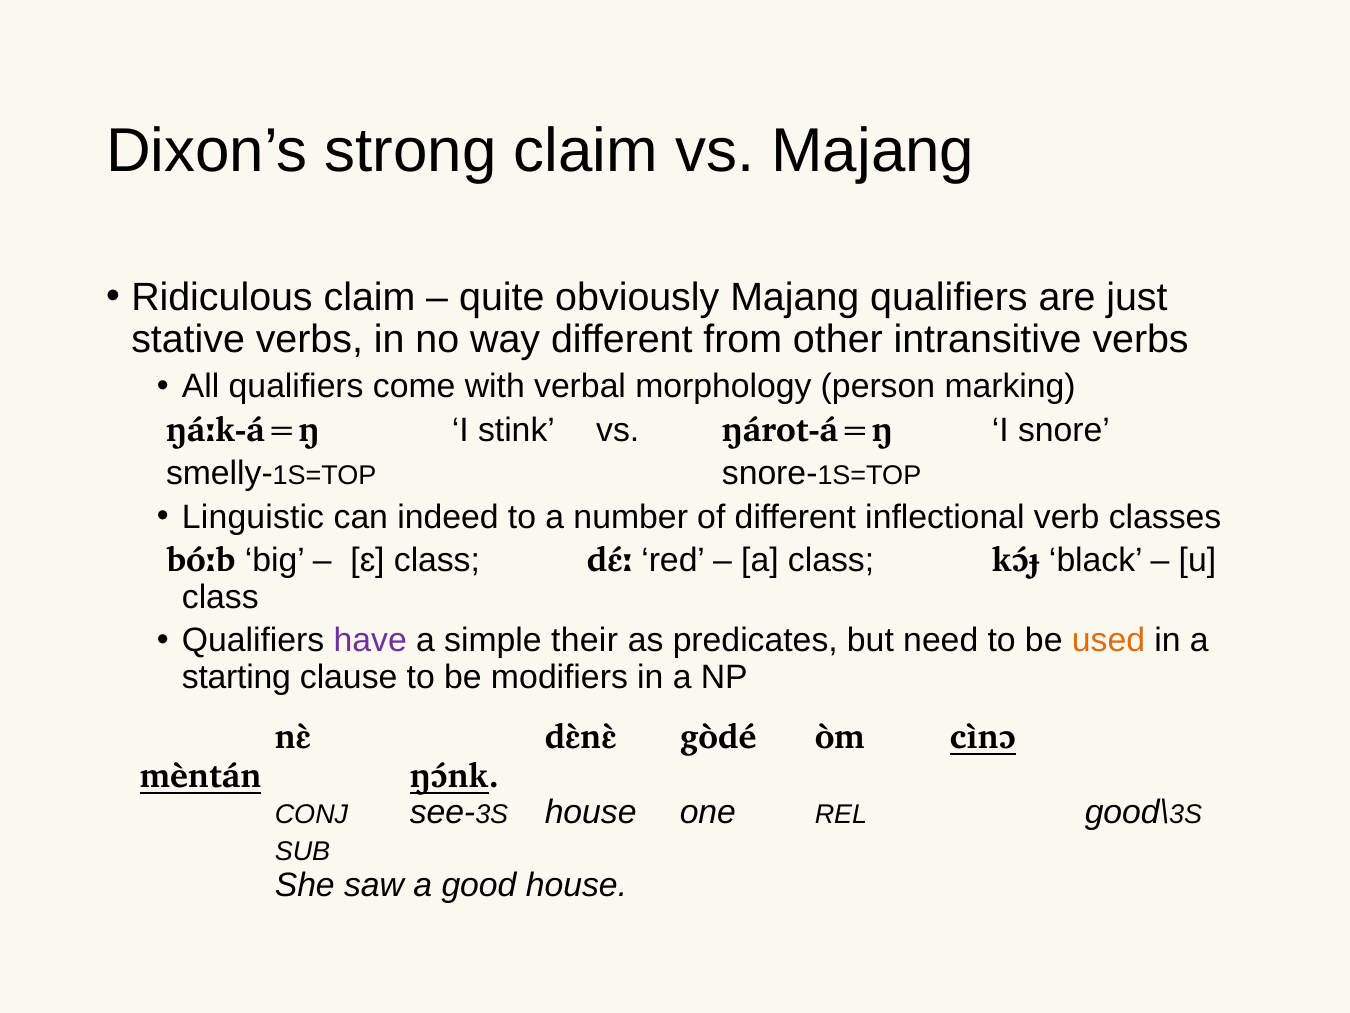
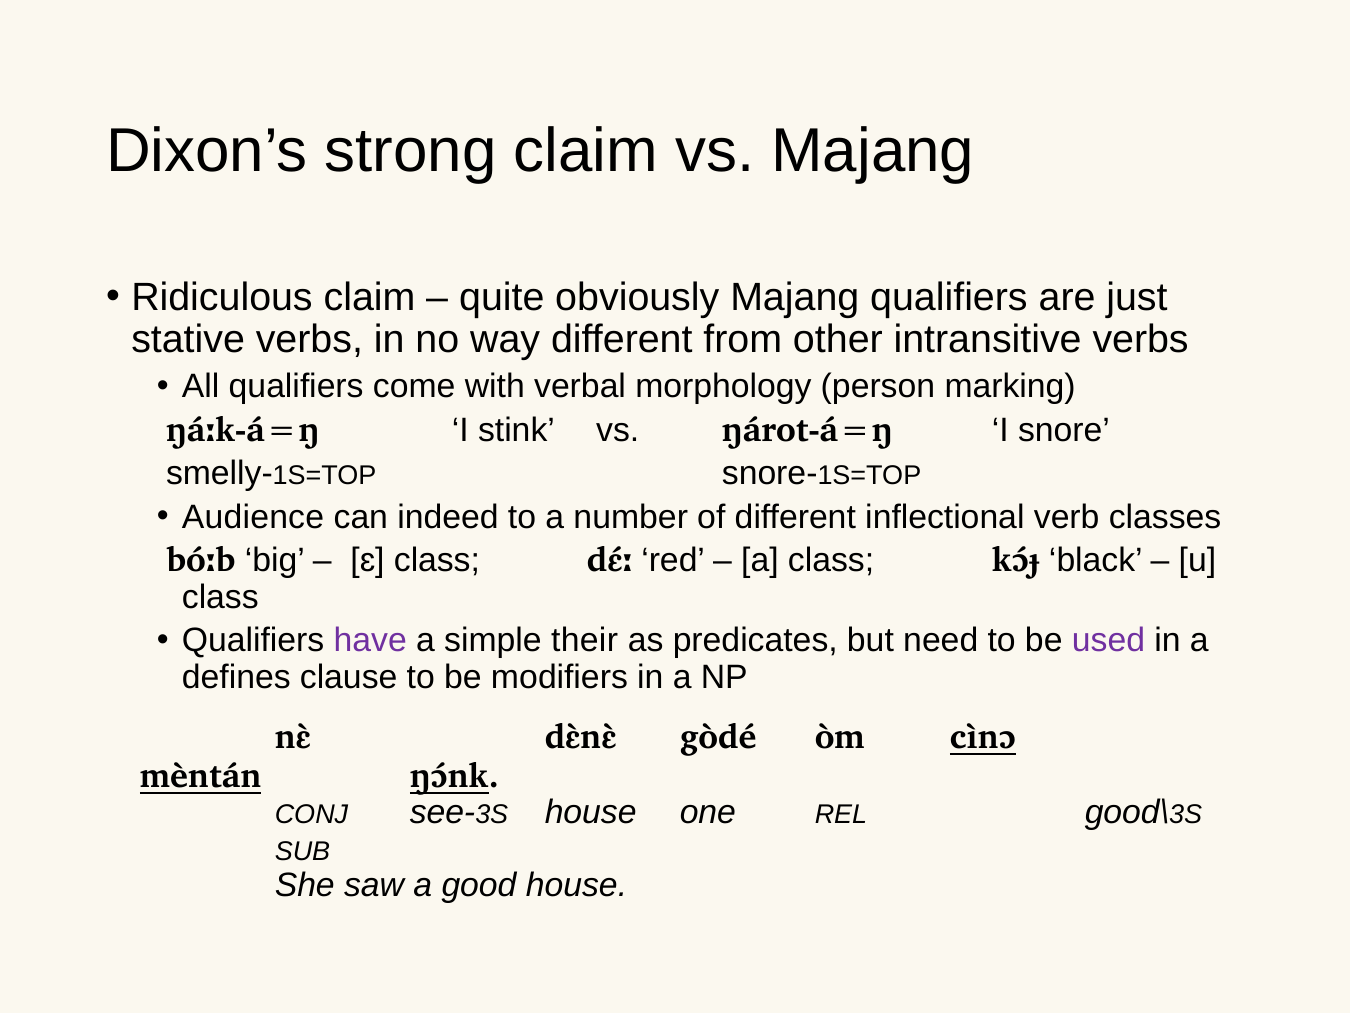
Linguistic: Linguistic -> Audience
used colour: orange -> purple
starting: starting -> defines
